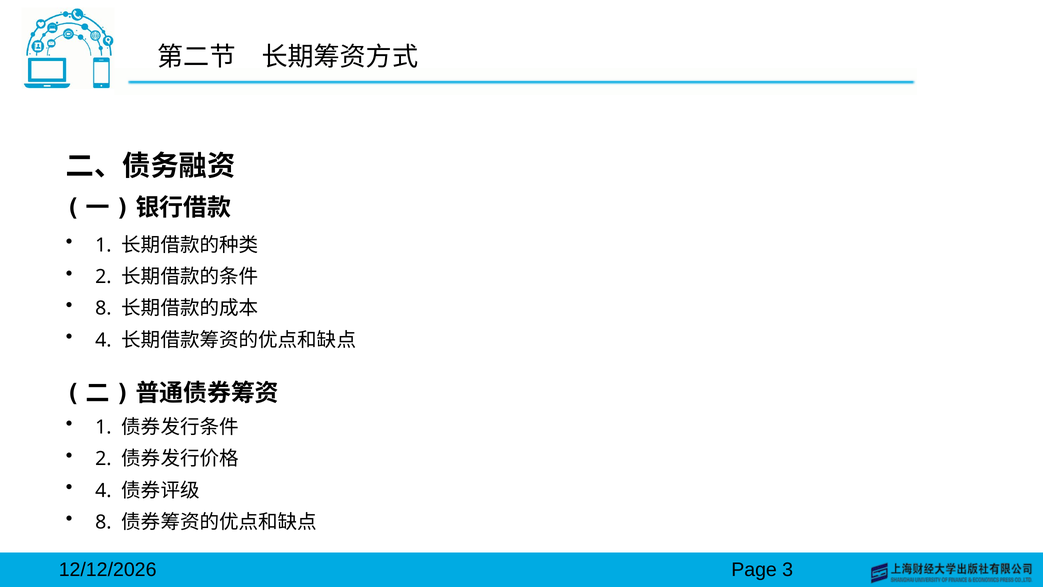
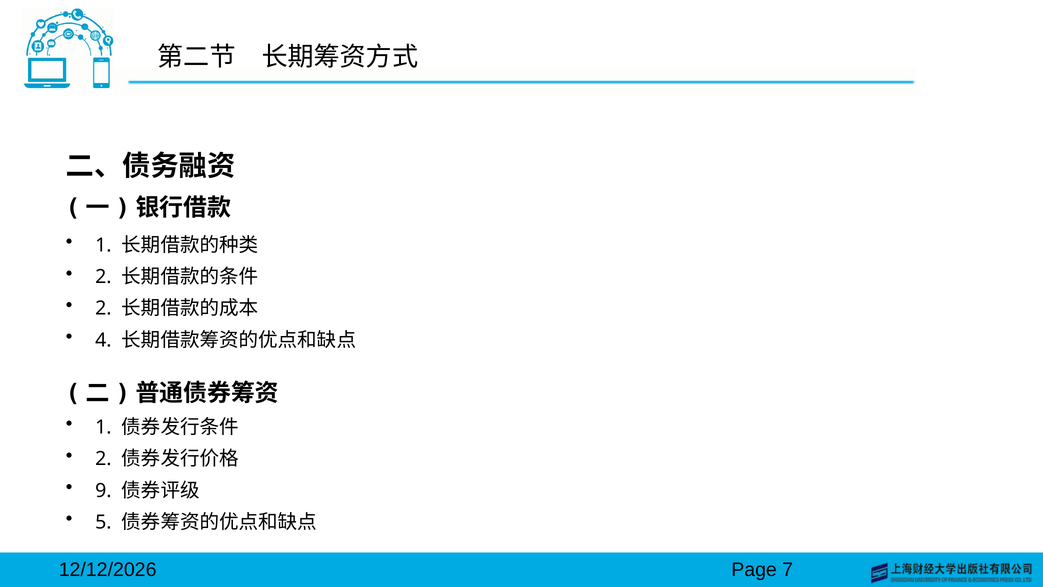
8 at (103, 308): 8 -> 2
4 at (103, 490): 4 -> 9
8 at (103, 522): 8 -> 5
3: 3 -> 7
